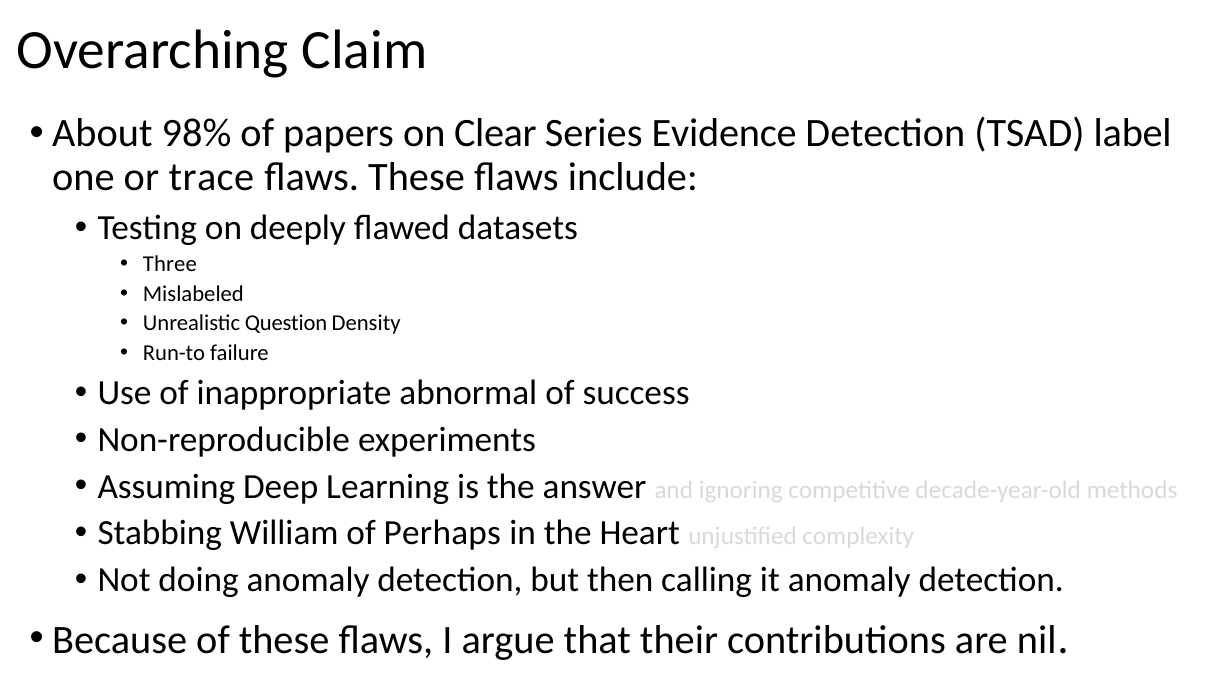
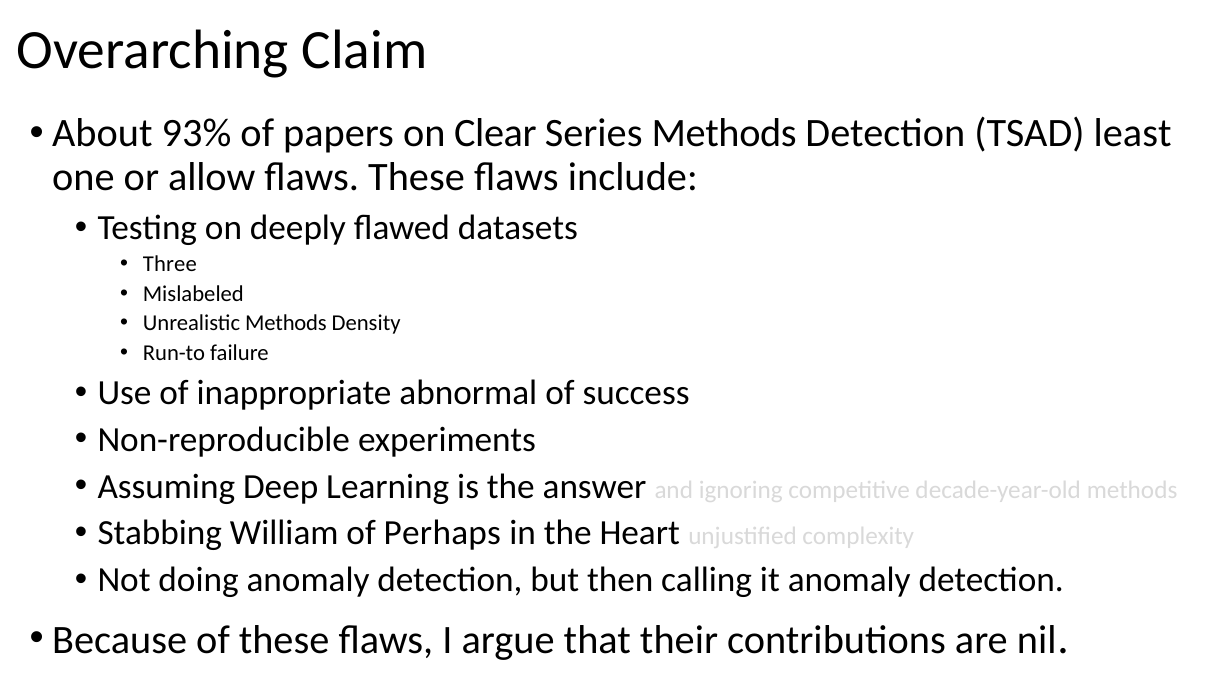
98%: 98% -> 93%
Series Evidence: Evidence -> Methods
label: label -> least
trace: trace -> allow
Unrealistic Question: Question -> Methods
